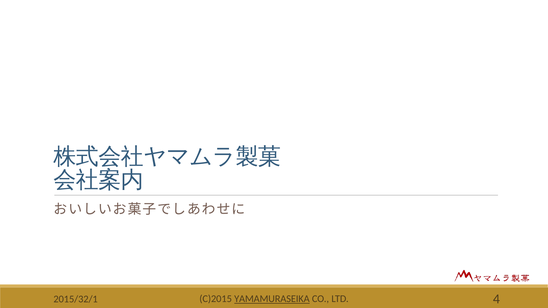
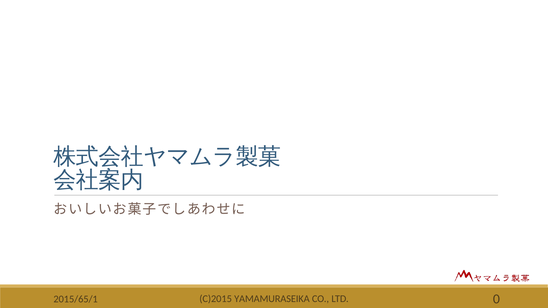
YAMAMURASEIKA underline: present -> none
4: 4 -> 0
2015/32/1: 2015/32/1 -> 2015/65/1
